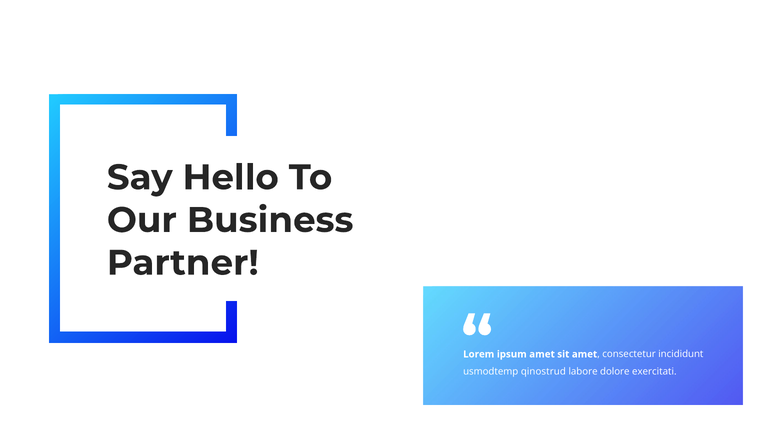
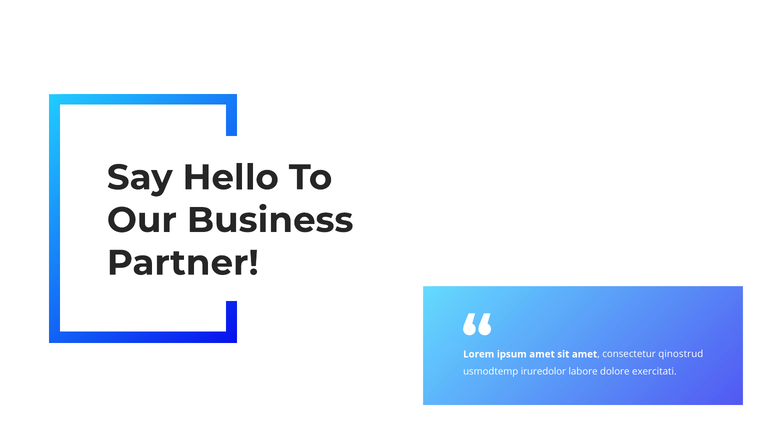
incididunt: incididunt -> qinostrud
qinostrud: qinostrud -> iruredolor
